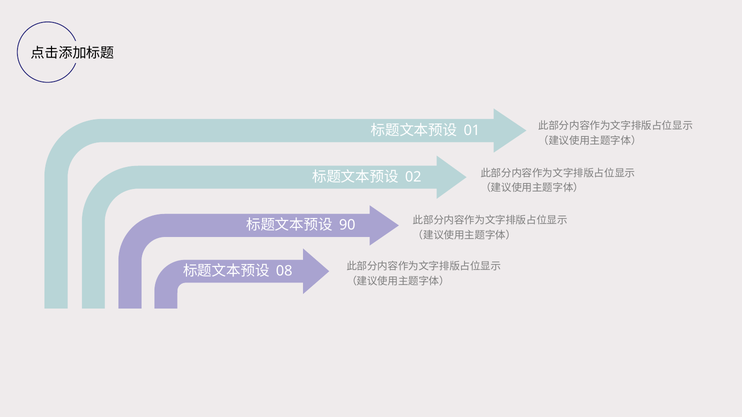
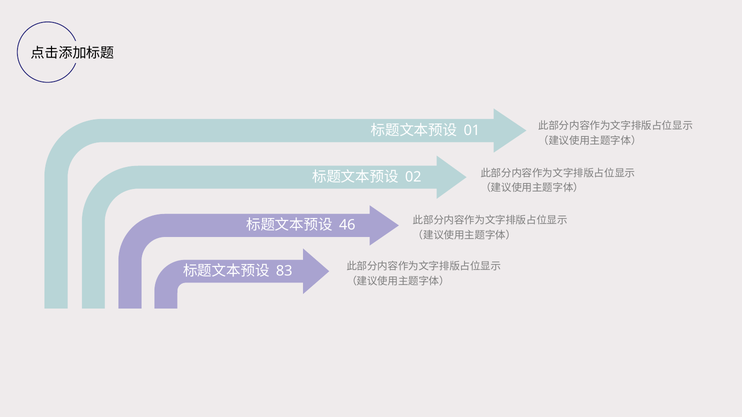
90: 90 -> 46
08: 08 -> 83
